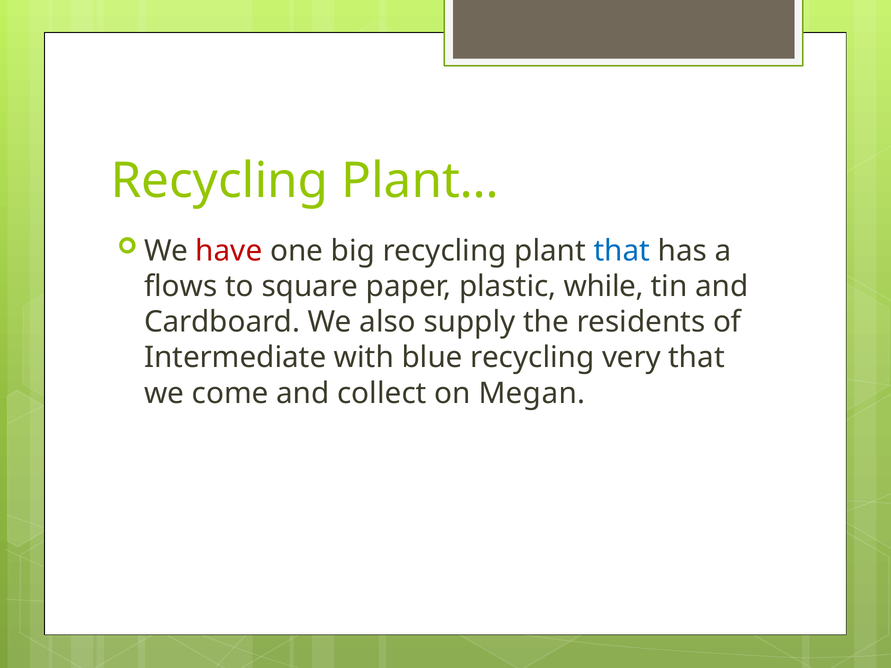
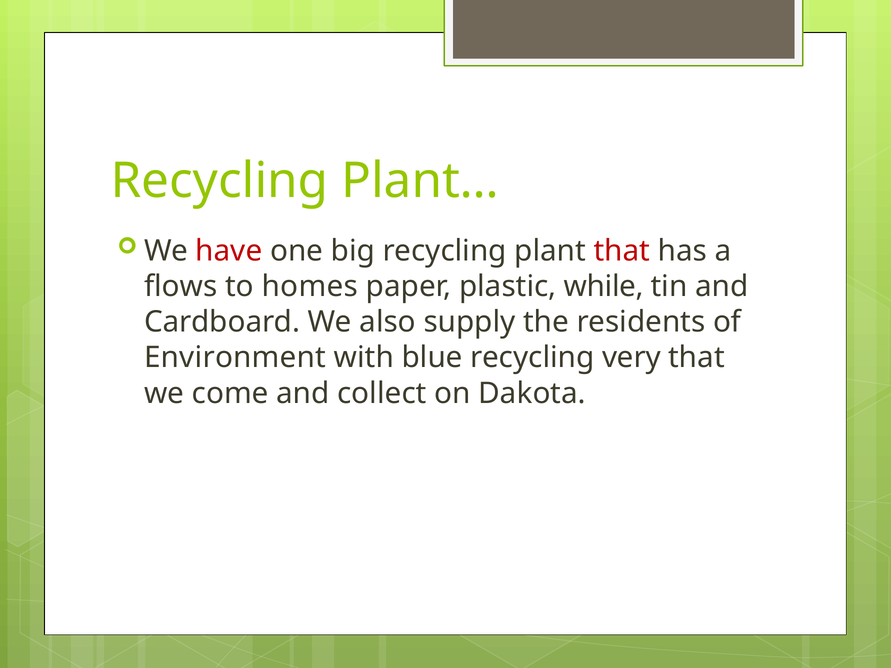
that at (622, 251) colour: blue -> red
square: square -> homes
Intermediate: Intermediate -> Environment
Megan: Megan -> Dakota
